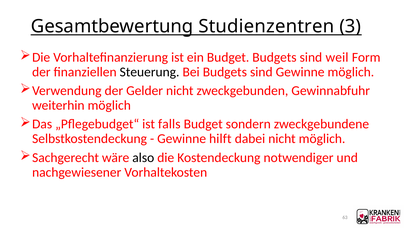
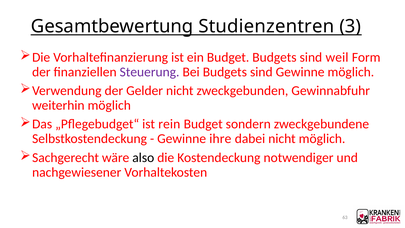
Steuerung colour: black -> purple
falls: falls -> rein
hilft: hilft -> ihre
